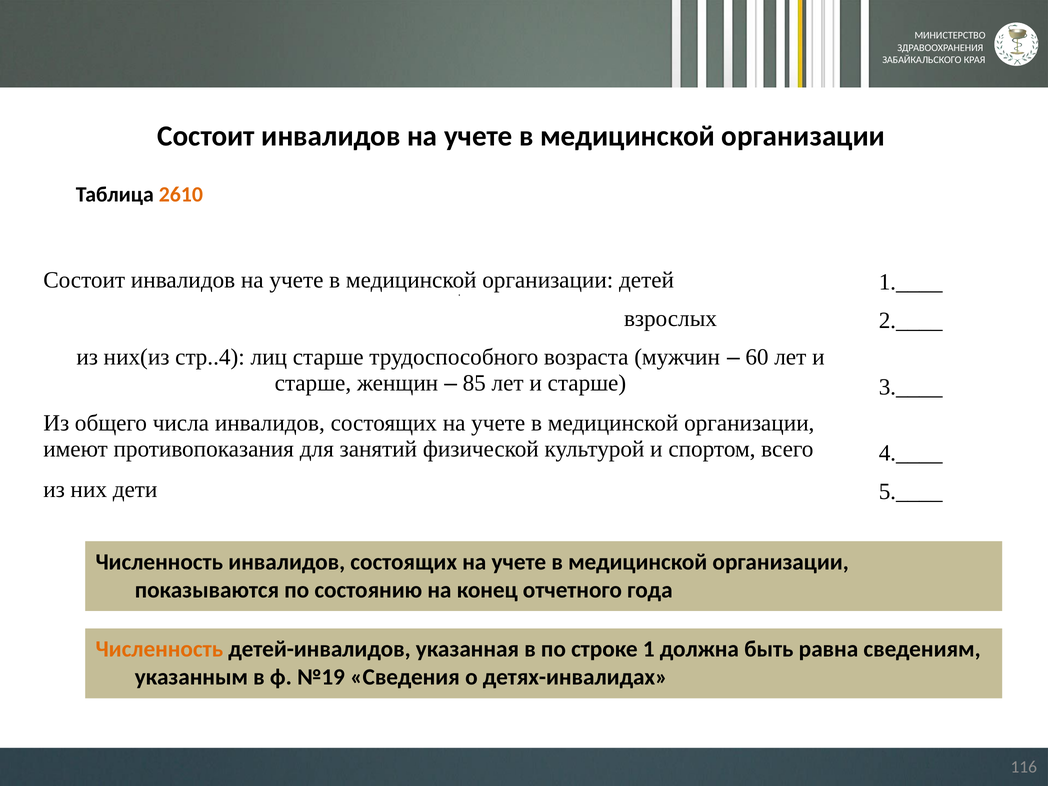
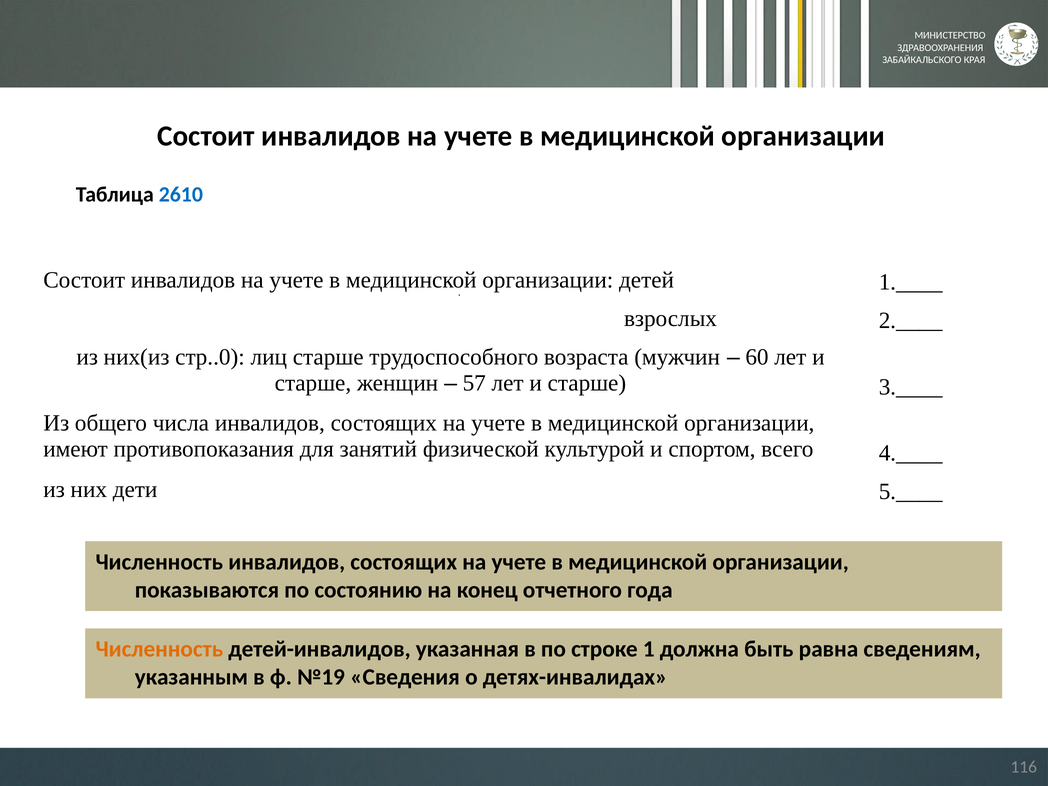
2610 colour: orange -> blue
стр..4: стр..4 -> стр..0
85: 85 -> 57
